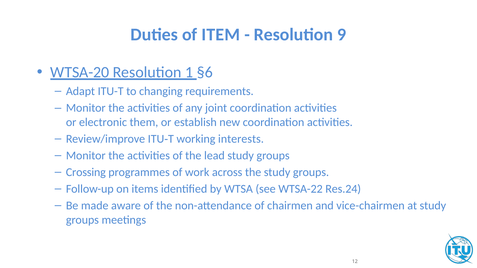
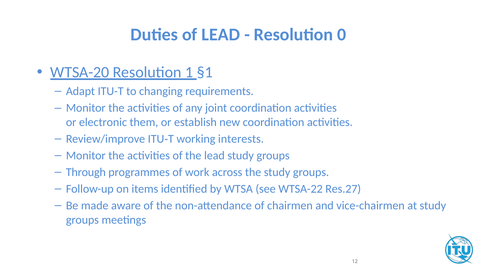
of ITEM: ITEM -> LEAD
9: 9 -> 0
§6: §6 -> §1
Crossing: Crossing -> Through
Res.24: Res.24 -> Res.27
